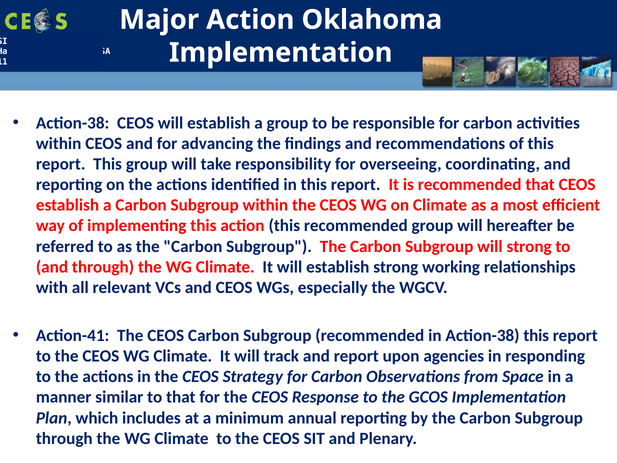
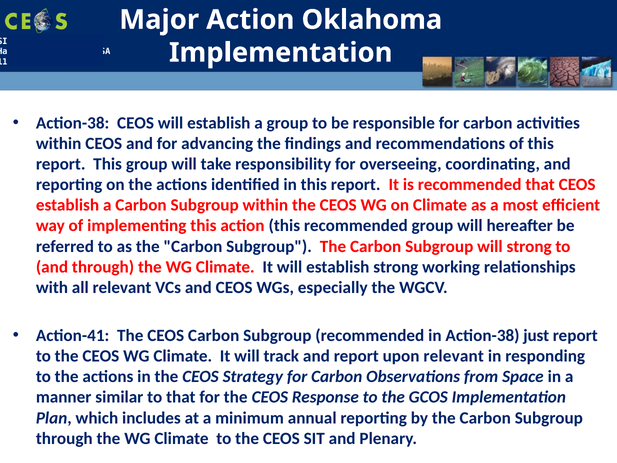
Action-38 this: this -> just
upon agencies: agencies -> relevant
